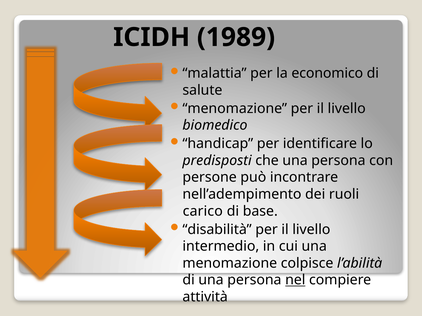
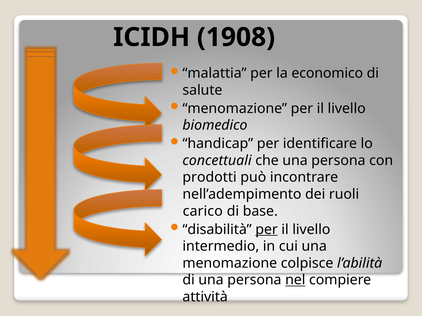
1989: 1989 -> 1908
predisposti: predisposti -> concettuali
persone: persone -> prodotti
per at (267, 230) underline: none -> present
